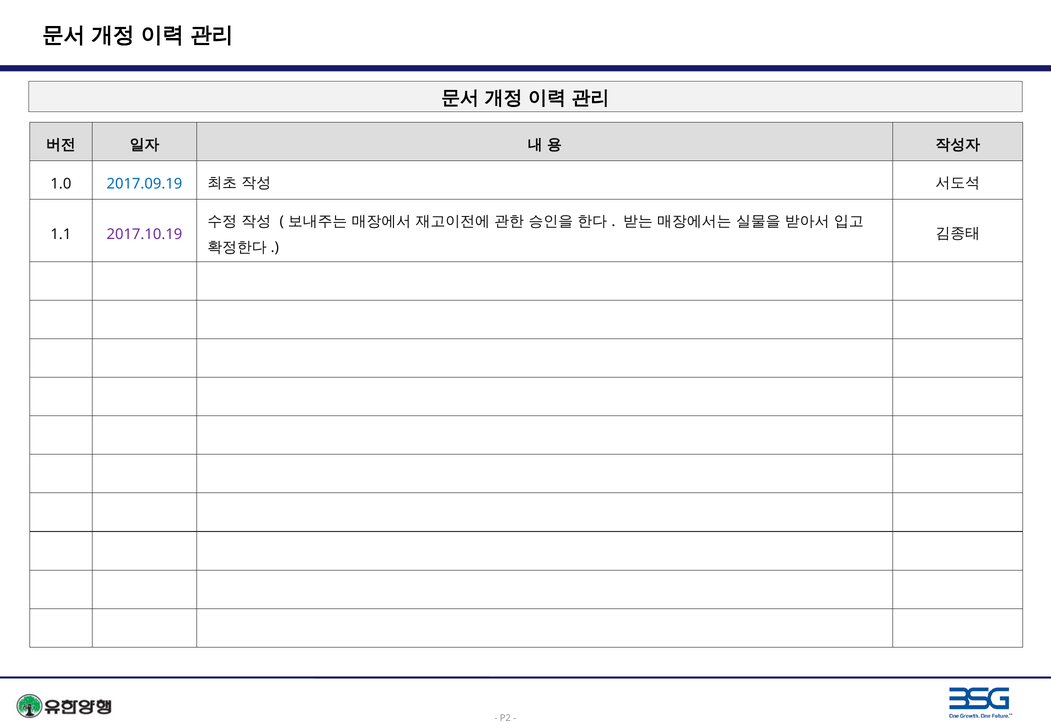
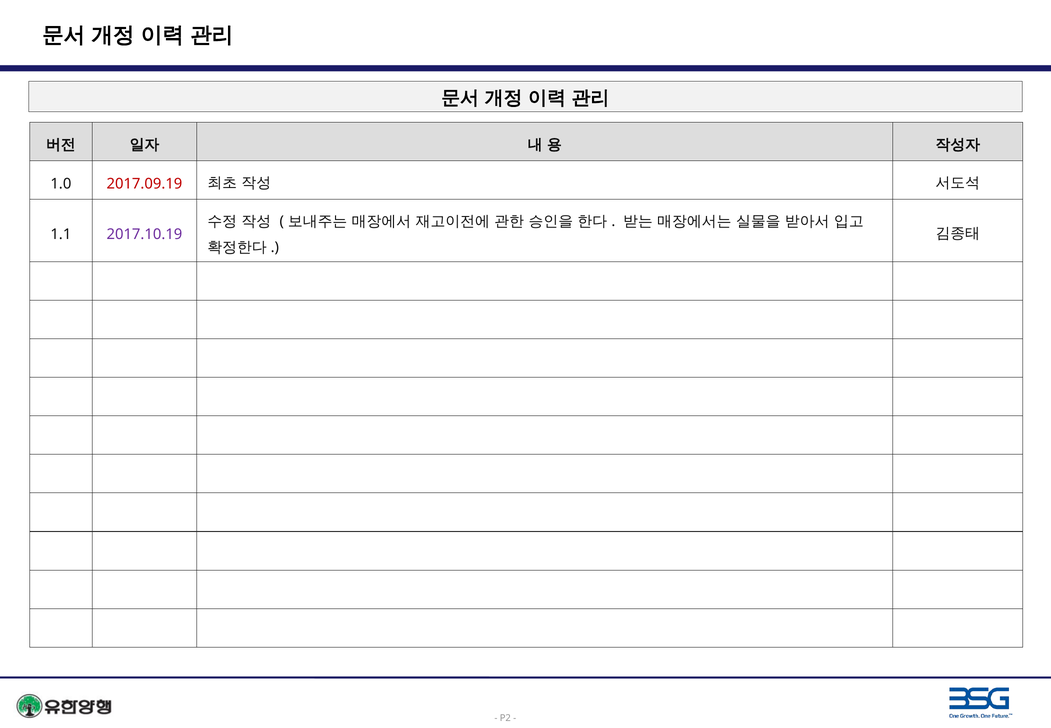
2017.09.19 colour: blue -> red
